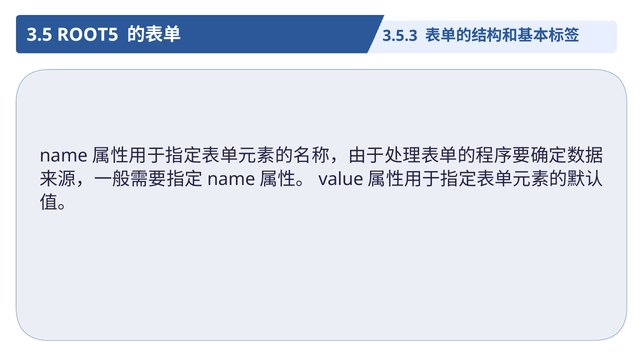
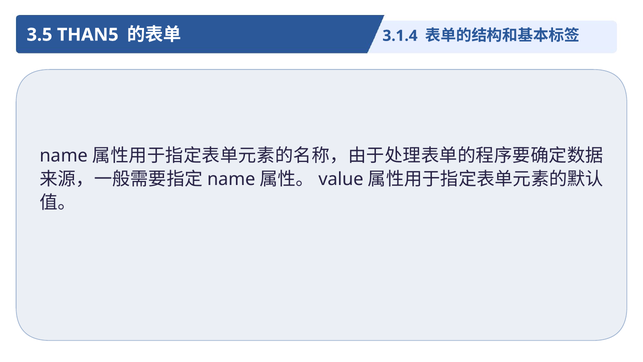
ROOT5: ROOT5 -> THAN5
3.5.3: 3.5.3 -> 3.1.4
